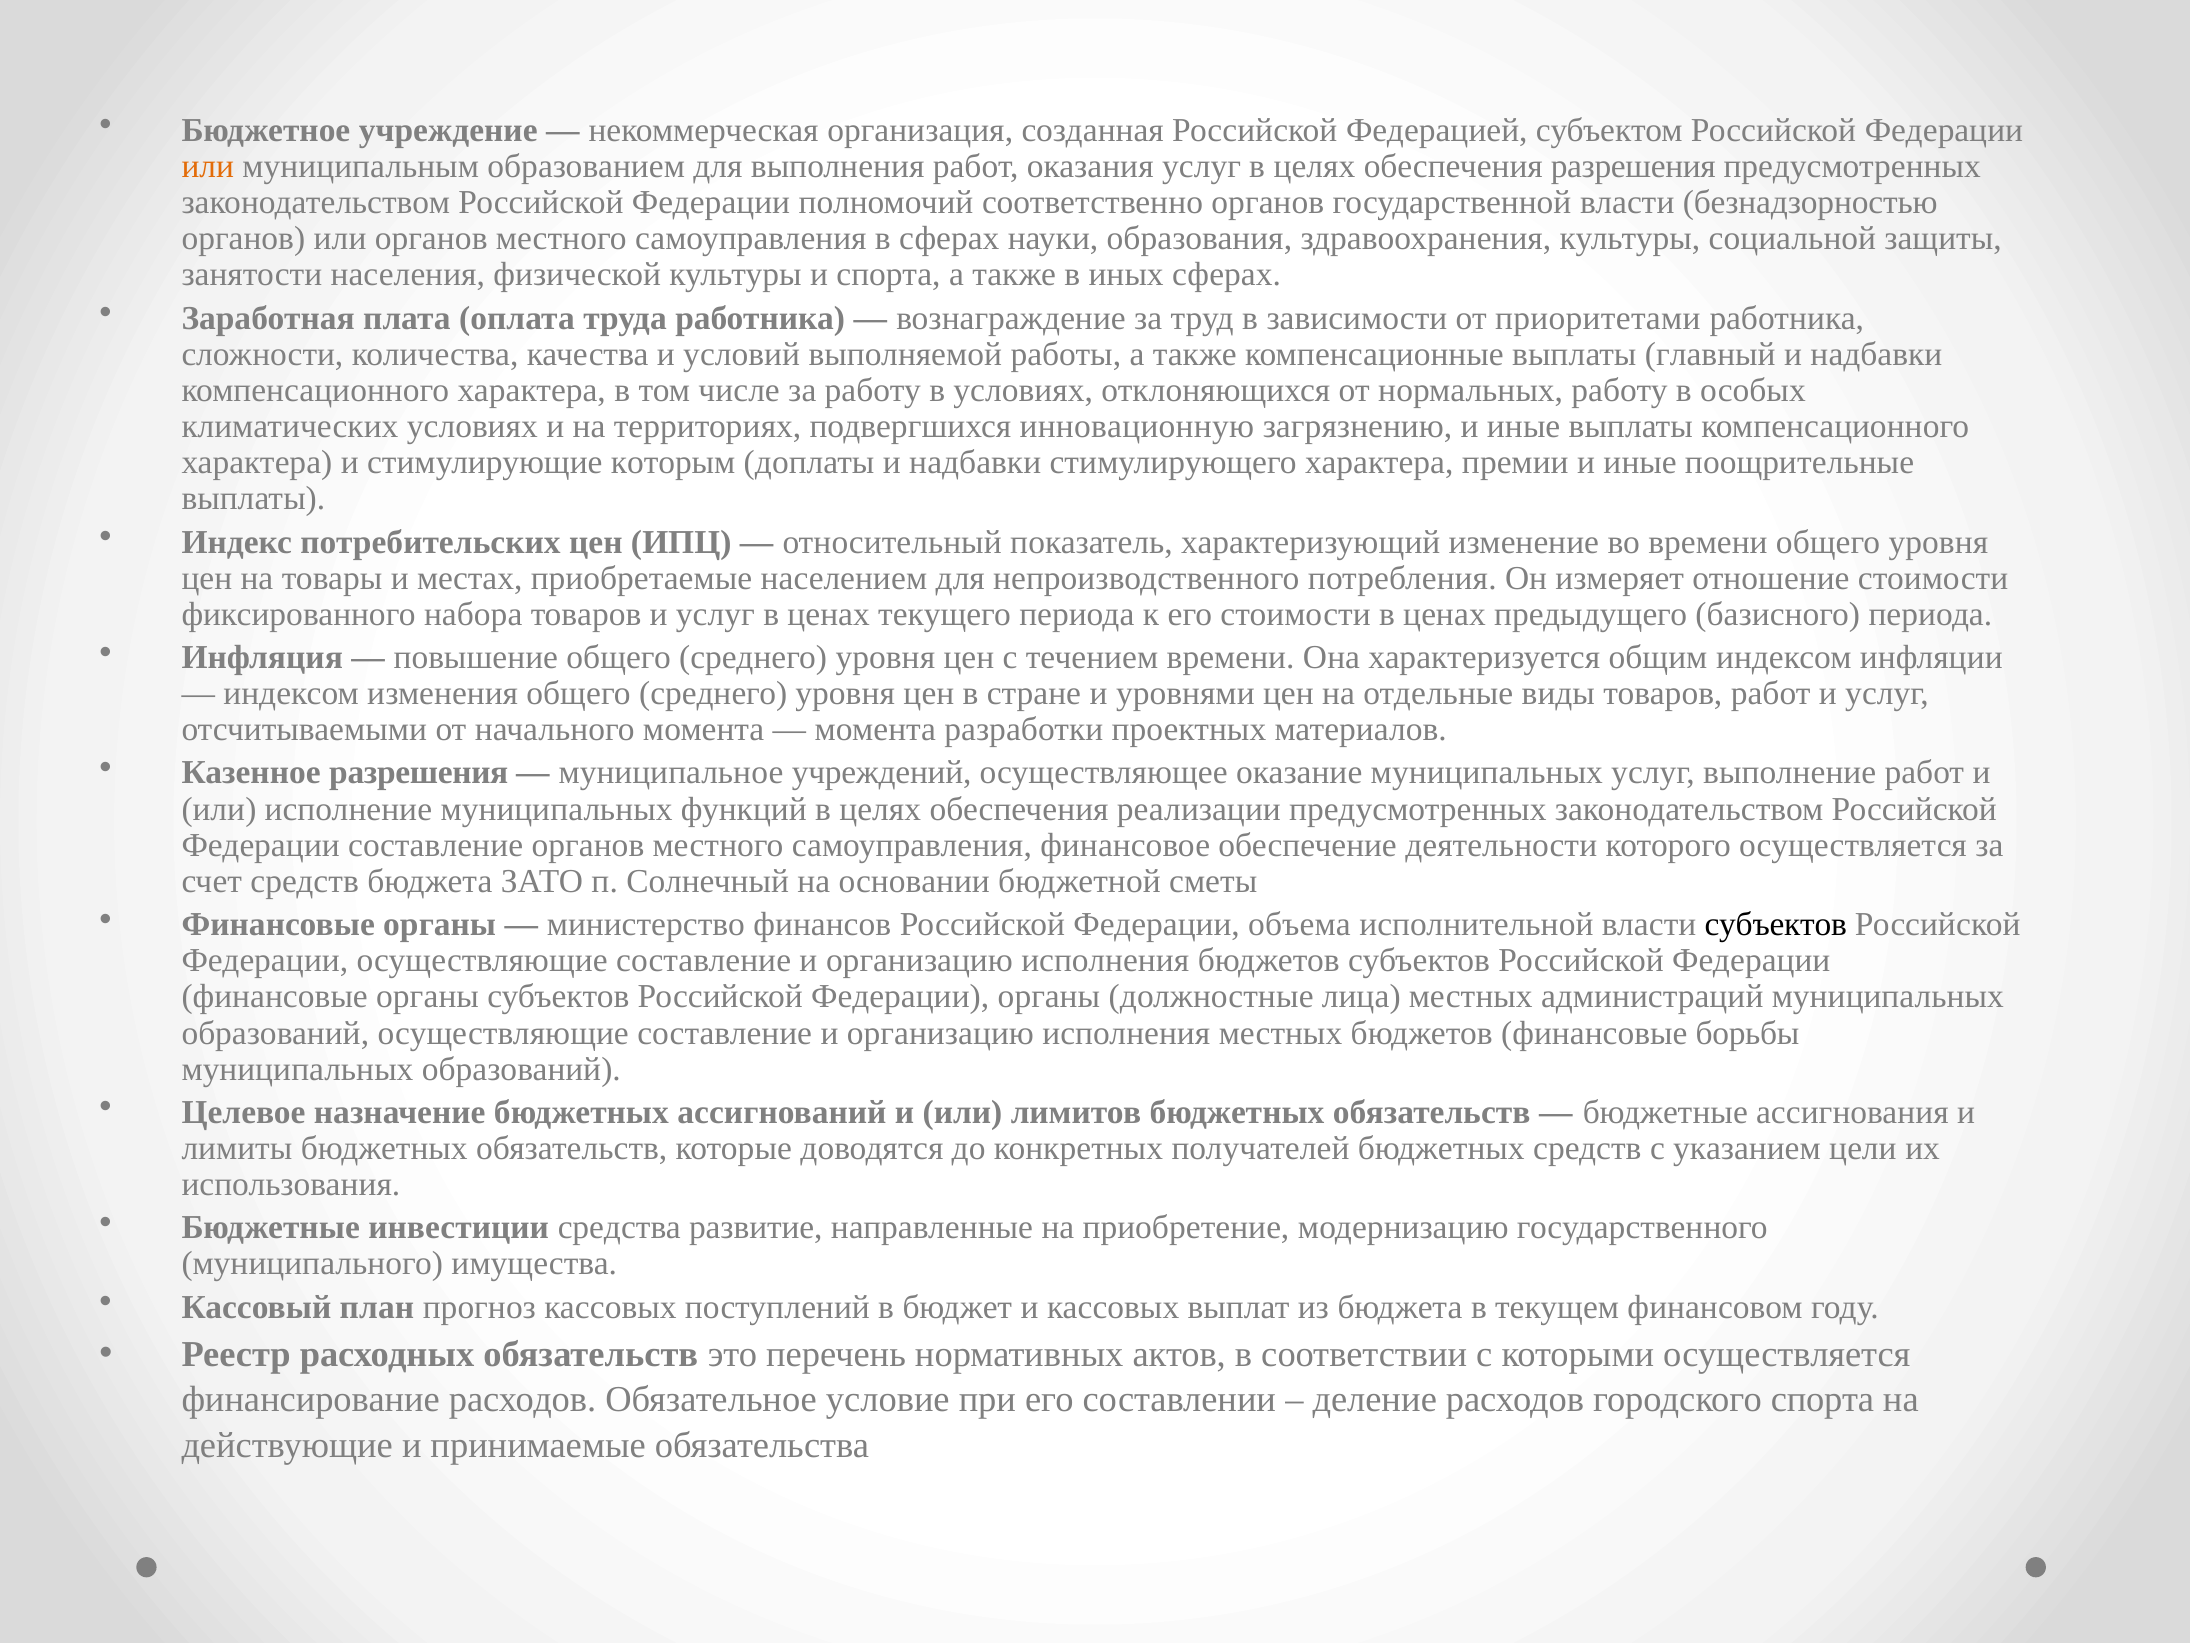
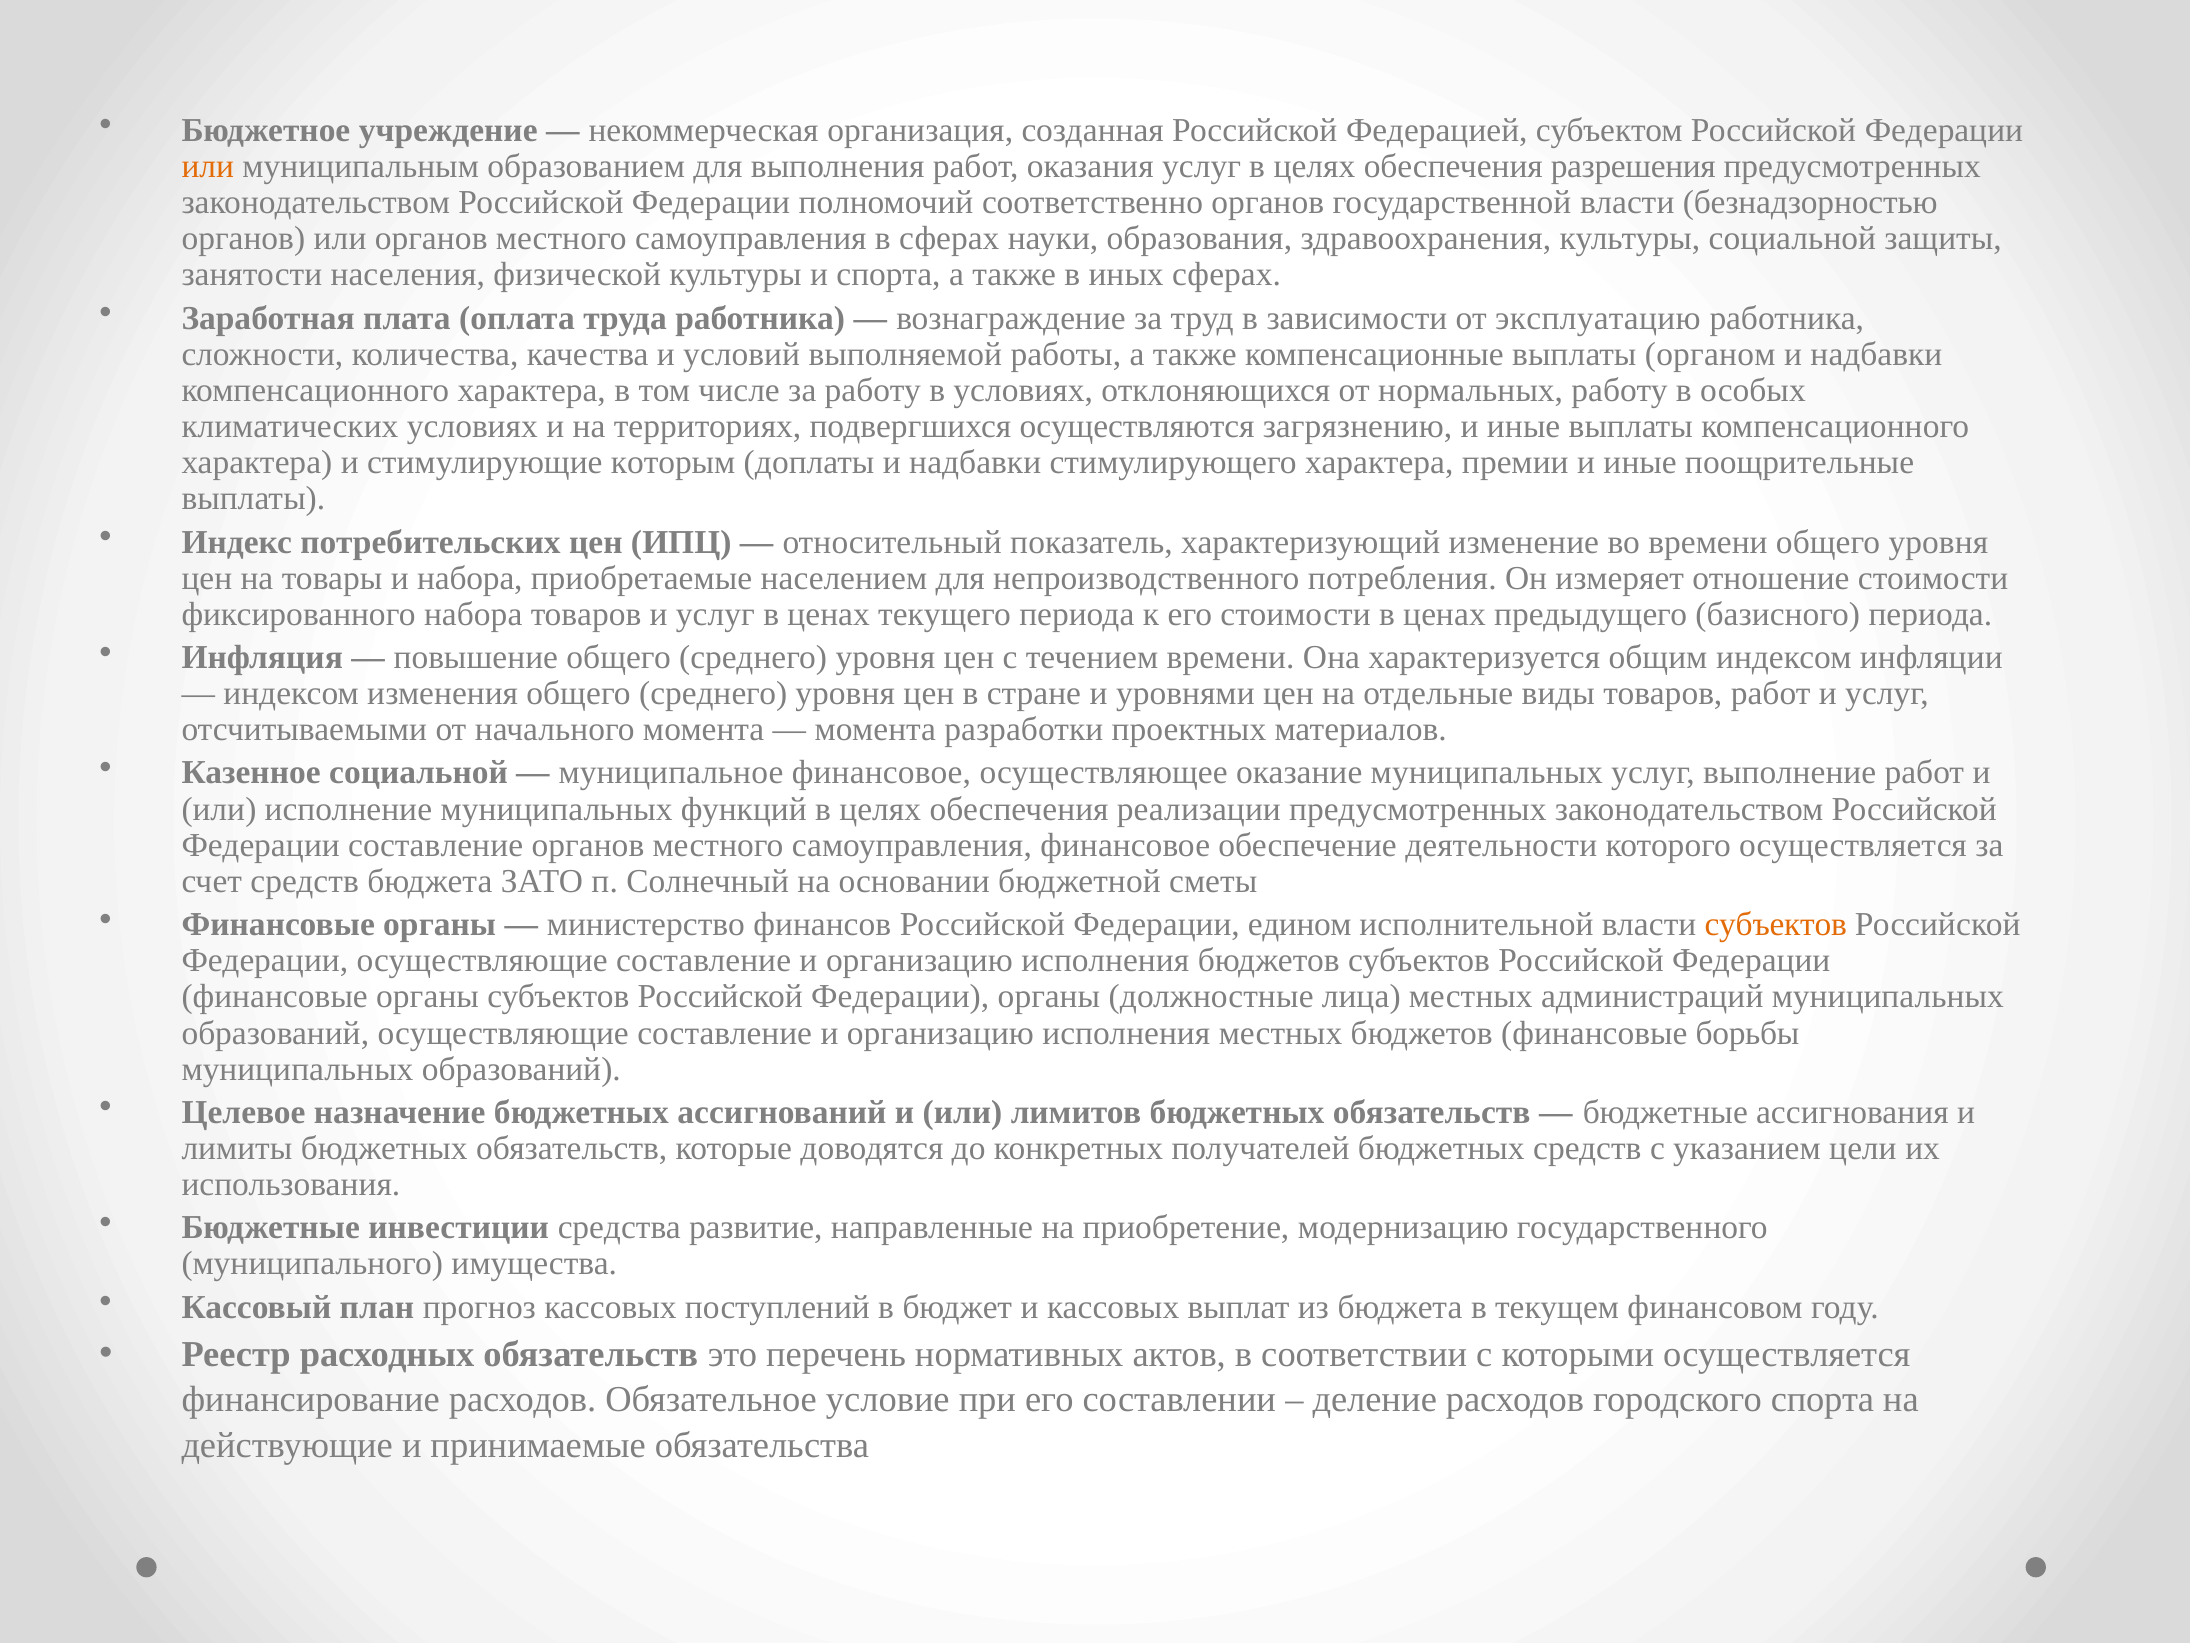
приоритетами: приоритетами -> эксплуатацию
главный: главный -> органом
инновационную: инновационную -> осуществляются
и местах: местах -> набора
Казенное разрешения: разрешения -> социальной
муниципальное учреждений: учреждений -> финансовое
объема: объема -> едином
субъектов at (1776, 924) colour: black -> orange
